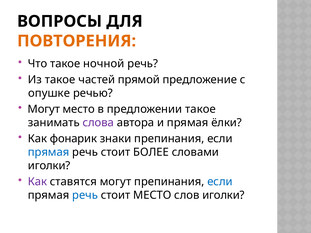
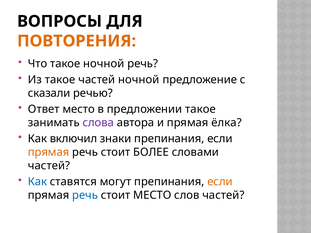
частей прямой: прямой -> ночной
опушке: опушке -> сказали
Могут at (44, 109): Могут -> Ответ
ёлки: ёлки -> ёлка
фонарик: фонарик -> включил
прямая at (49, 152) colour: blue -> orange
иголки at (49, 166): иголки -> частей
Как at (38, 182) colour: purple -> blue
если at (220, 182) colour: blue -> orange
слов иголки: иголки -> частей
